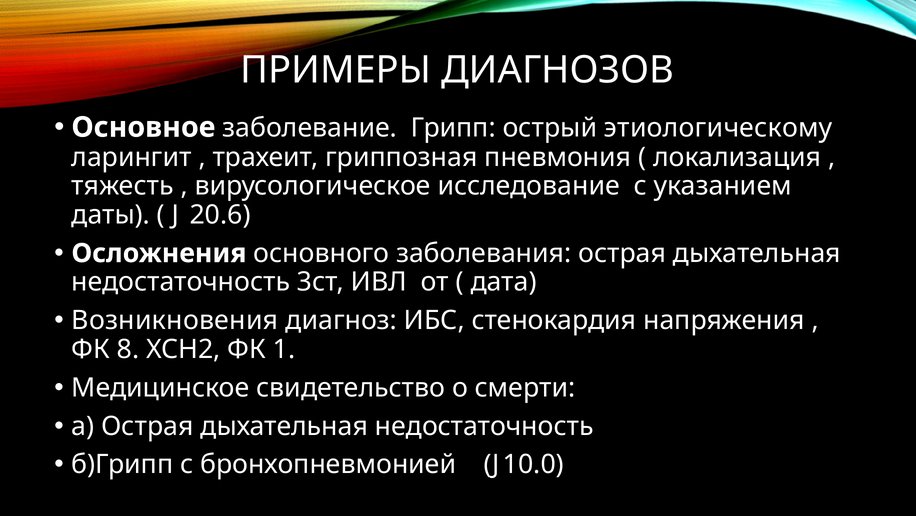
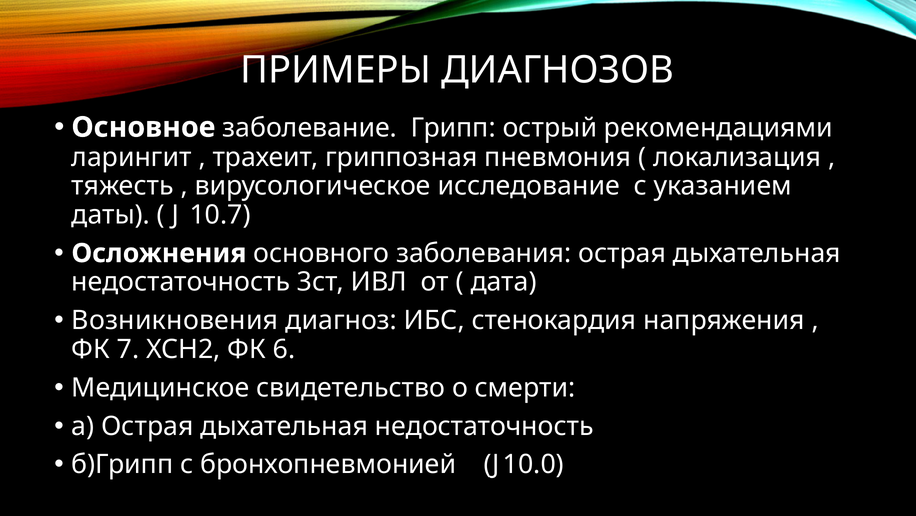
этиологическому: этиологическому -> рекомендациями
20.6: 20.6 -> 10.7
8: 8 -> 7
1: 1 -> 6
